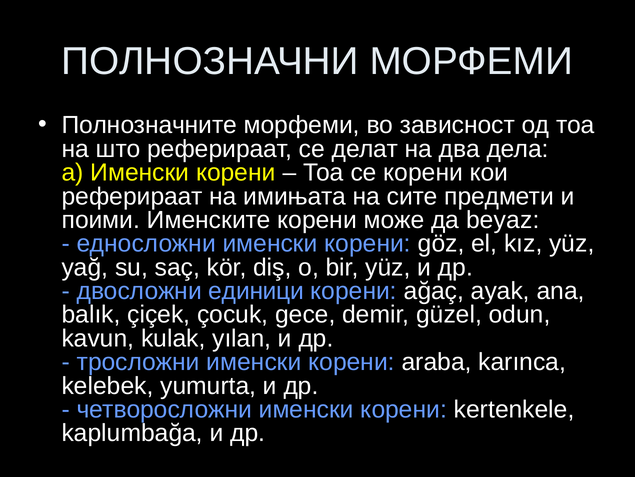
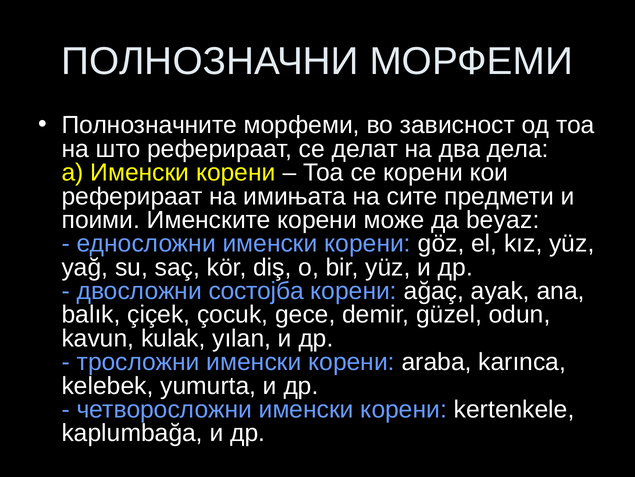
единици: единици -> состојба
